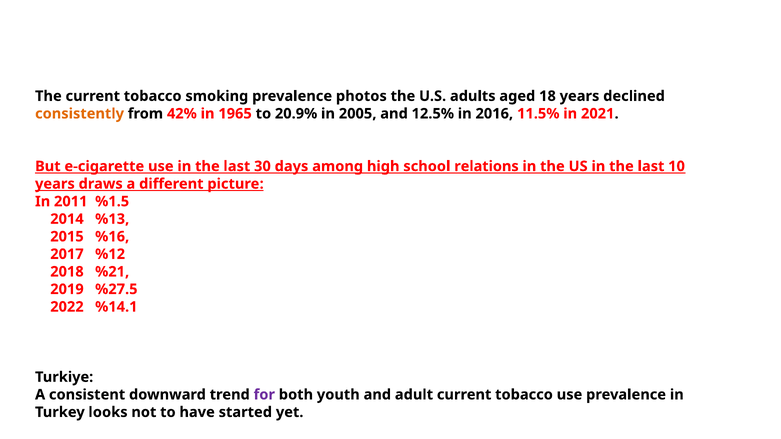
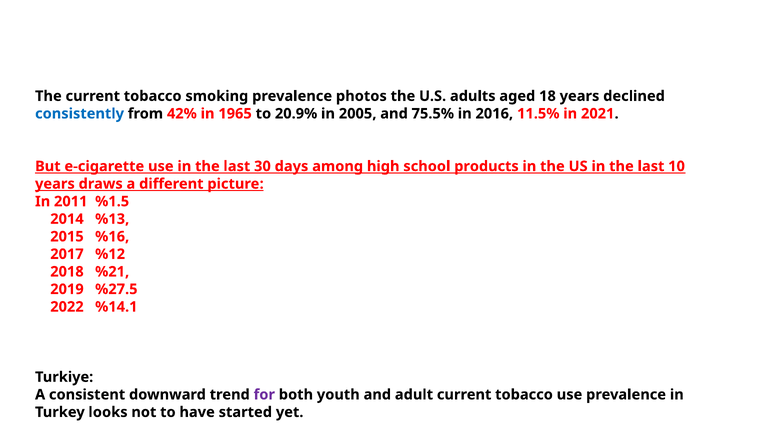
consistently colour: orange -> blue
12.5%: 12.5% -> 75.5%
relations: relations -> products
